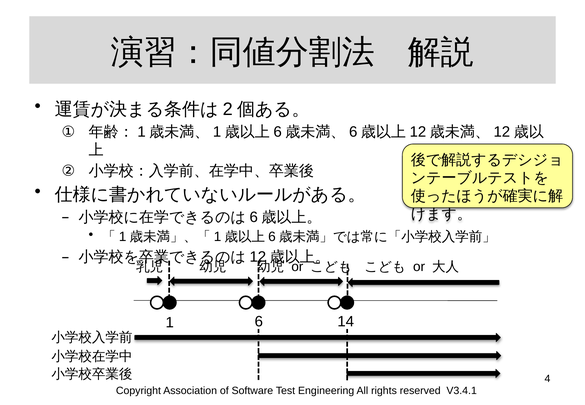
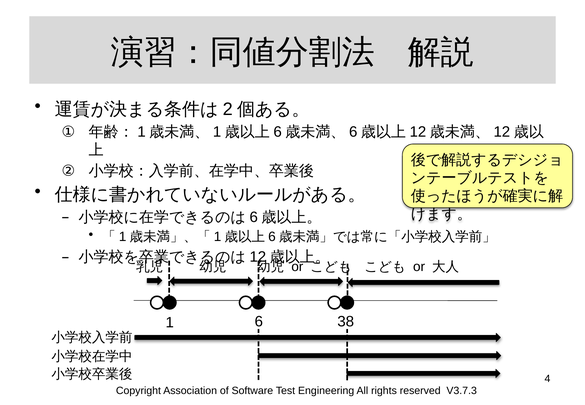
14: 14 -> 38
V3.4.1: V3.4.1 -> V3.7.3
